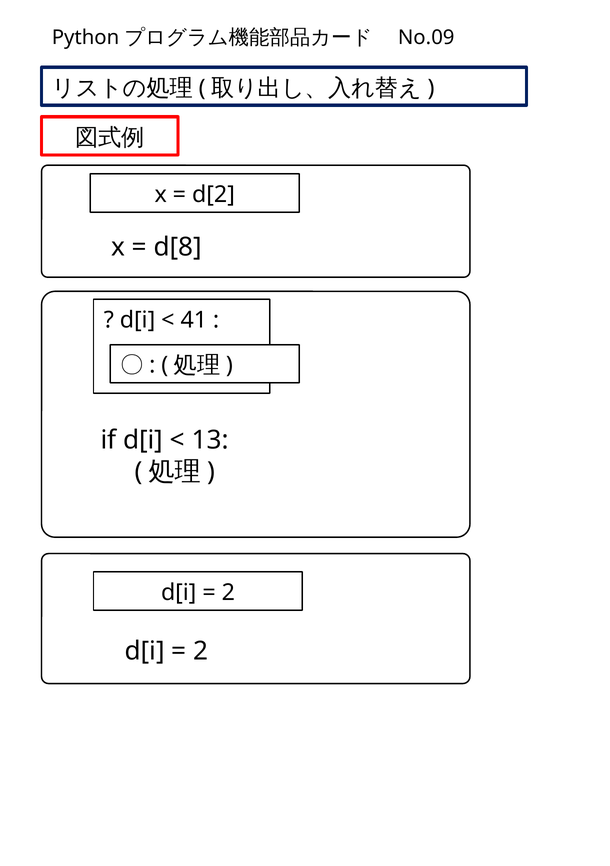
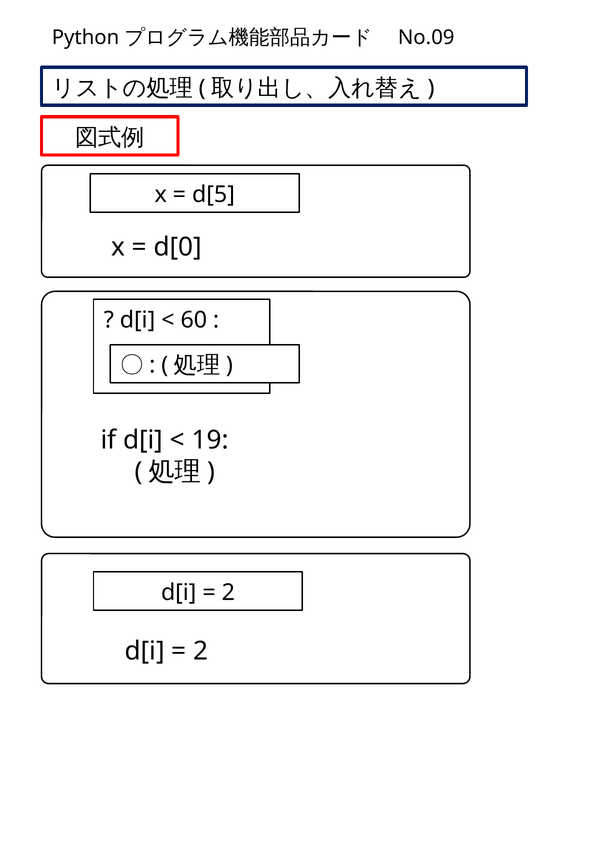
d[2: d[2 -> d[5
d[8: d[8 -> d[0
41: 41 -> 60
13: 13 -> 19
